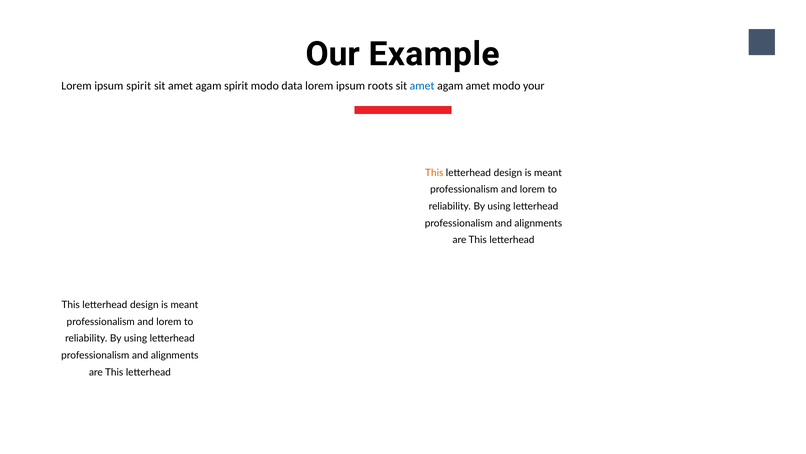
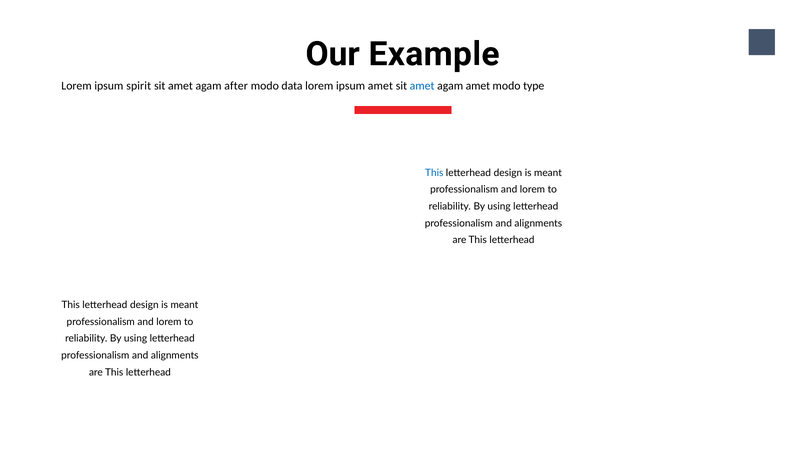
agam spirit: spirit -> after
ipsum roots: roots -> amet
your: your -> type
This at (434, 172) colour: orange -> blue
